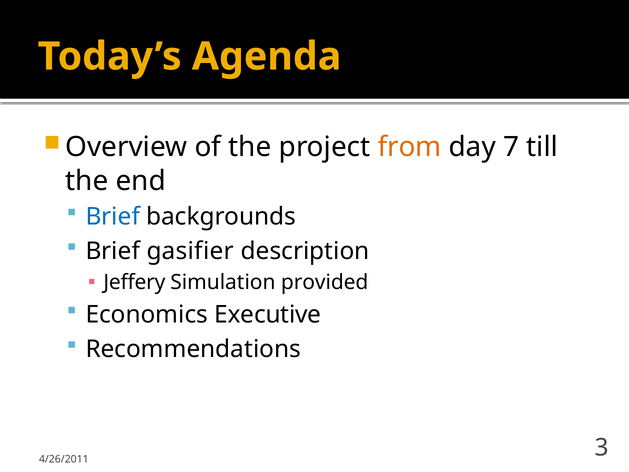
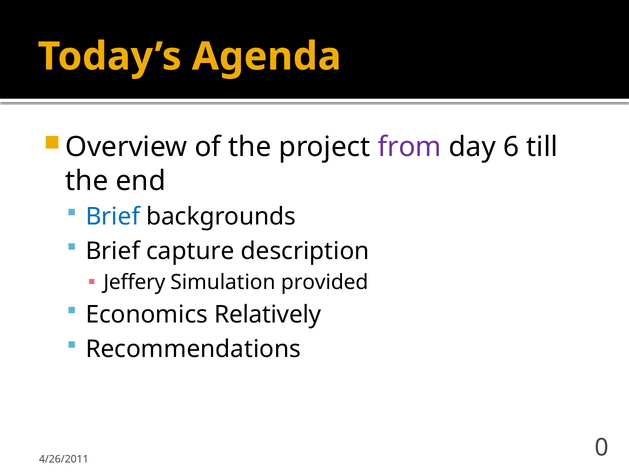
from colour: orange -> purple
7: 7 -> 6
gasifier: gasifier -> capture
Executive: Executive -> Relatively
3: 3 -> 0
